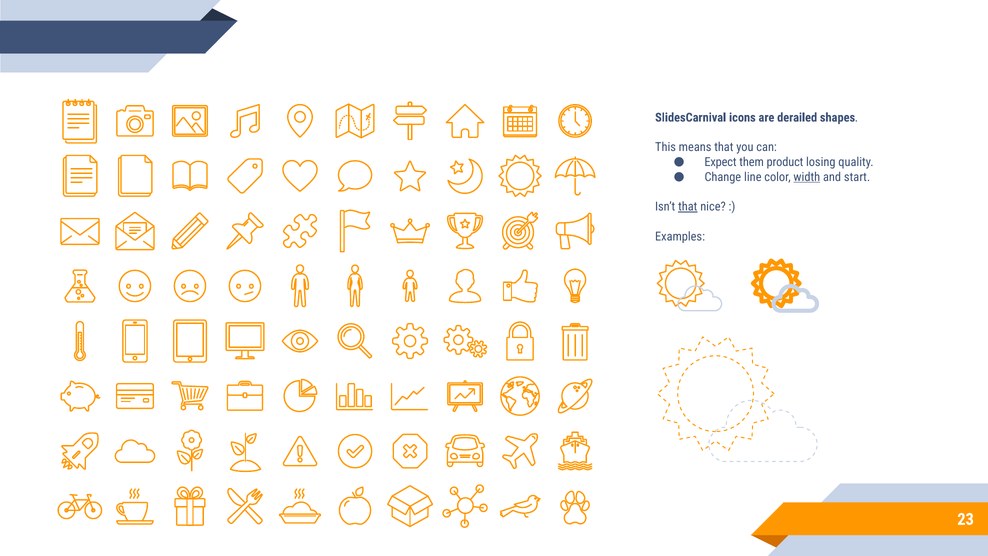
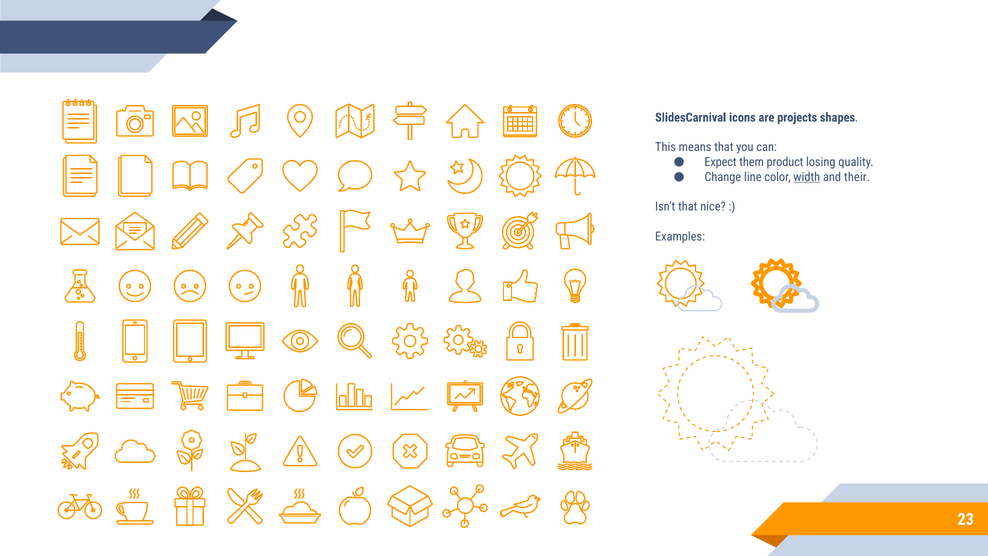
derailed: derailed -> projects
start: start -> their
that at (688, 207) underline: present -> none
